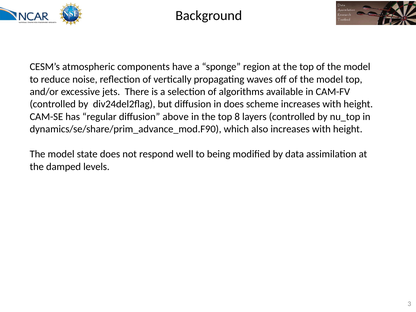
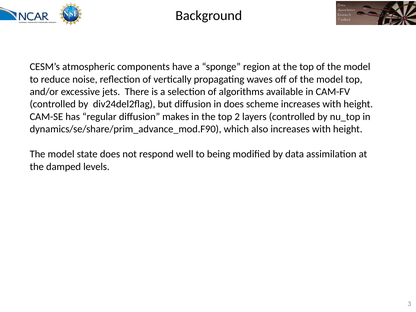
above: above -> makes
8: 8 -> 2
